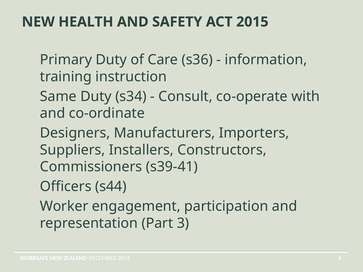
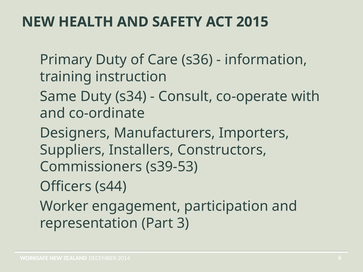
s39-41: s39-41 -> s39-53
